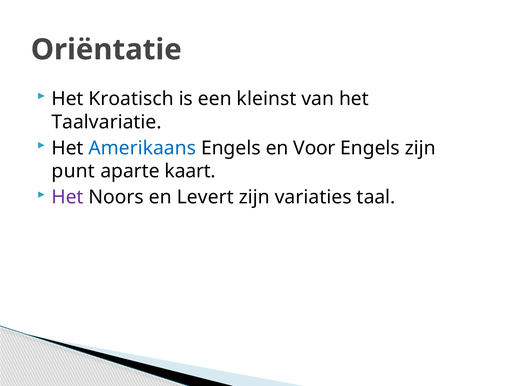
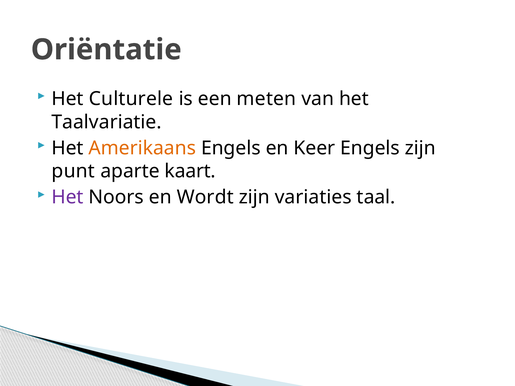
Kroatisch: Kroatisch -> Culturele
kleinst: kleinst -> meten
Amerikaans colour: blue -> orange
Voor: Voor -> Keer
Levert: Levert -> Wordt
